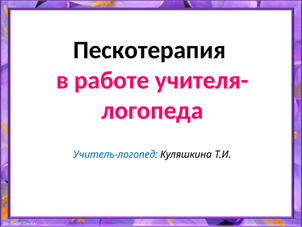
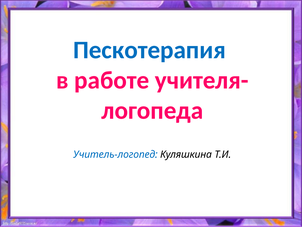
Пескотерапия colour: black -> blue
